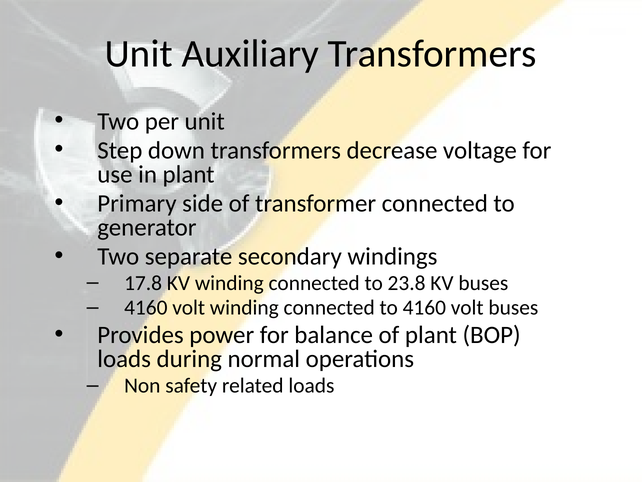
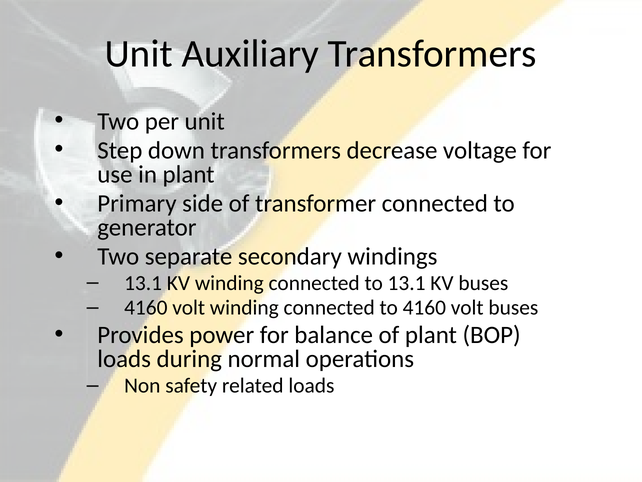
17.8 at (143, 283): 17.8 -> 13.1
to 23.8: 23.8 -> 13.1
